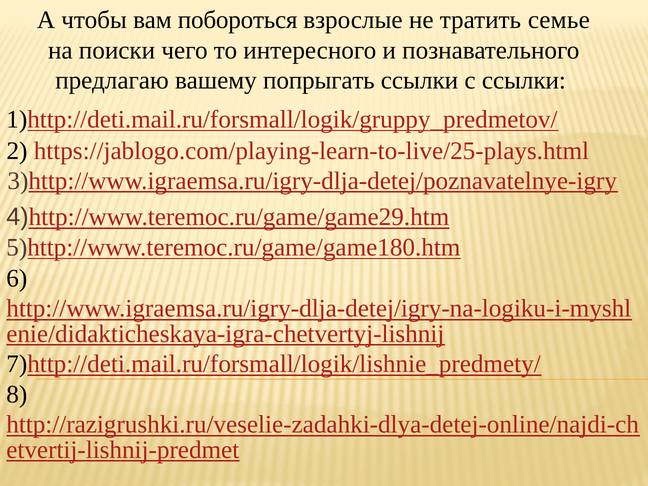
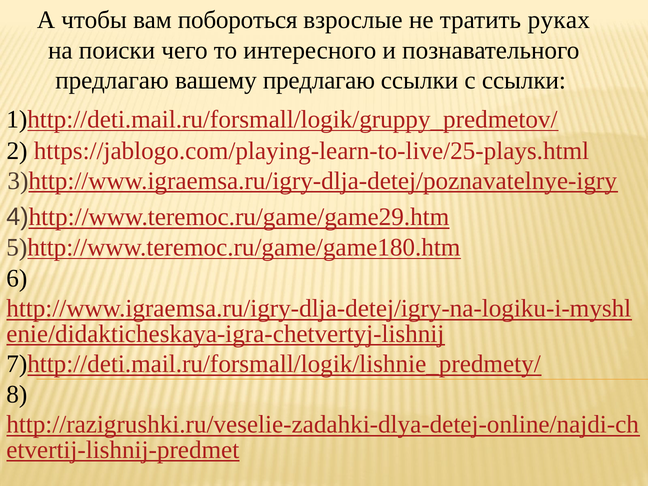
семье: семье -> руках
вашему попрыгать: попрыгать -> предлагаю
